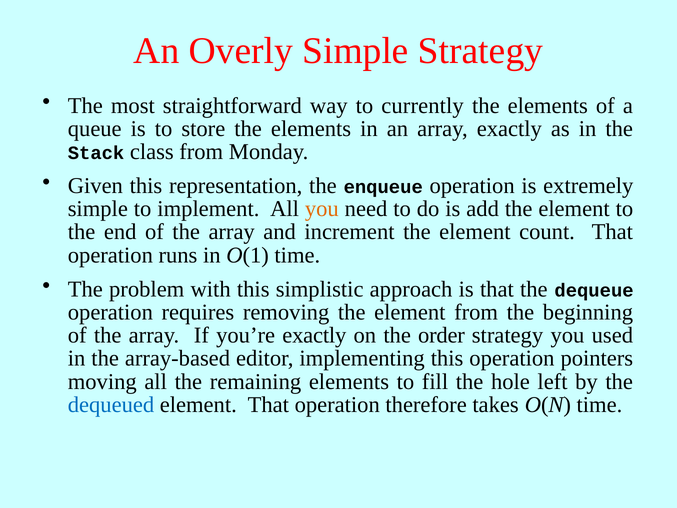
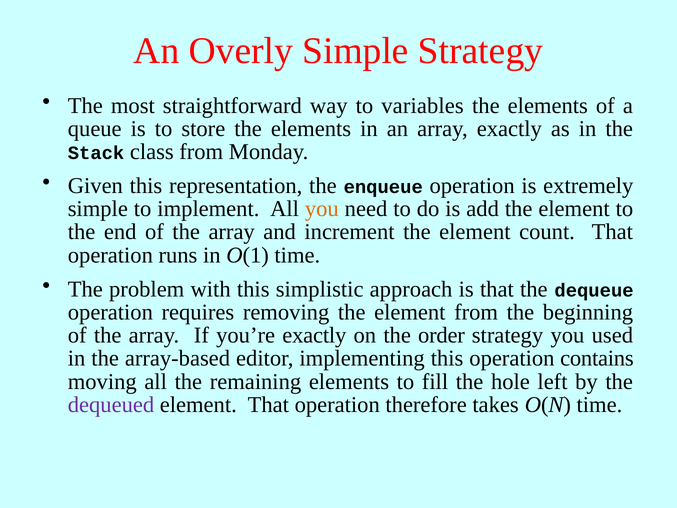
currently: currently -> variables
pointers: pointers -> contains
dequeued colour: blue -> purple
